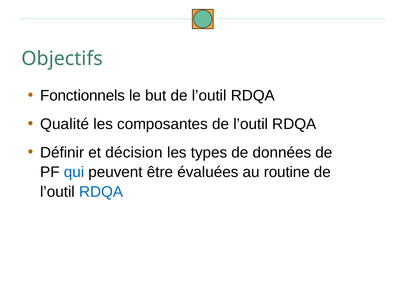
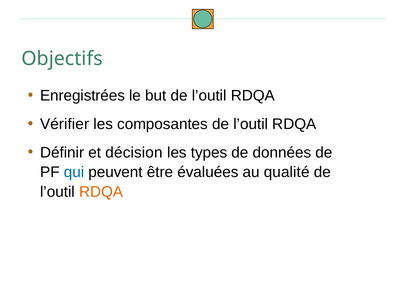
Fonctionnels: Fonctionnels -> Enregistrées
Qualité: Qualité -> Vérifier
routine: routine -> qualité
RDQA at (101, 192) colour: blue -> orange
